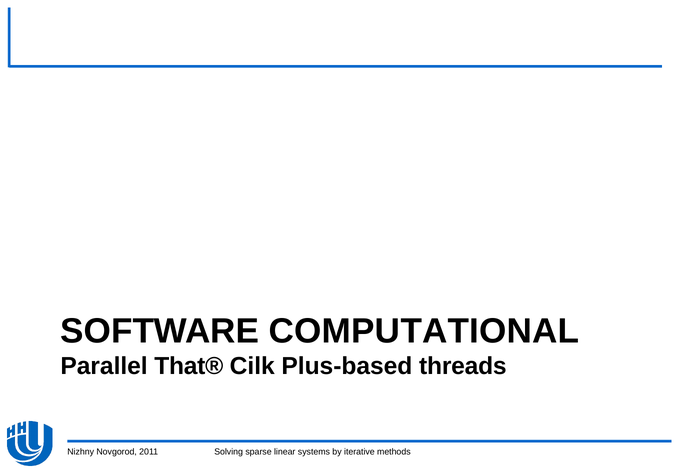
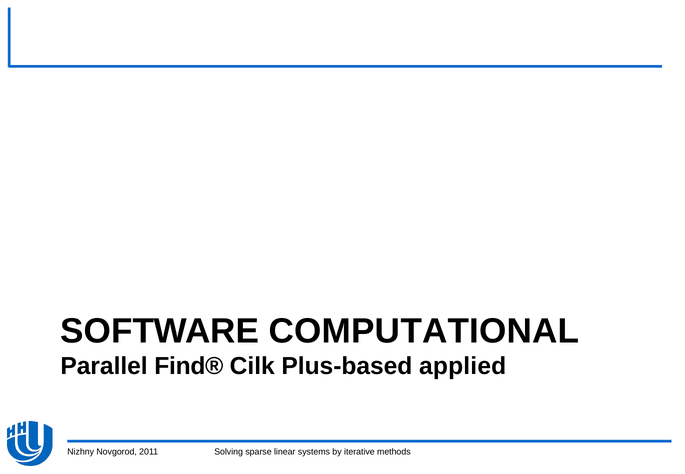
That®: That® -> Find®
threads: threads -> applied
